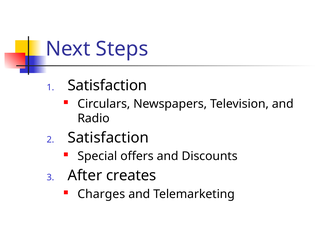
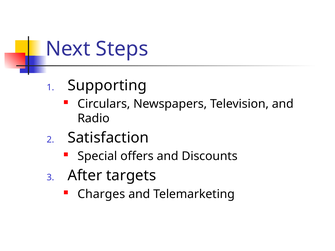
Satisfaction at (107, 86): Satisfaction -> Supporting
creates: creates -> targets
